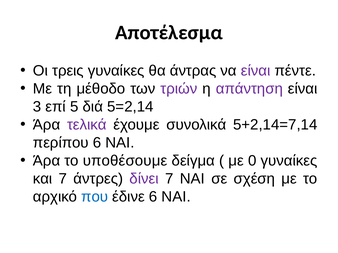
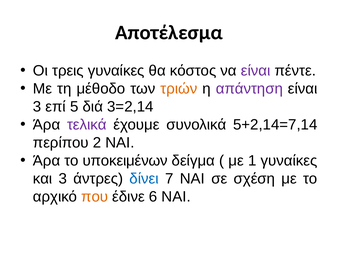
άντρας: άντρας -> κόστος
τριών colour: purple -> orange
5=2,14: 5=2,14 -> 3=2,14
περίπου 6: 6 -> 2
υποθέσουμε: υποθέσουμε -> υποκειμένων
0: 0 -> 1
και 7: 7 -> 3
δίνει colour: purple -> blue
που colour: blue -> orange
